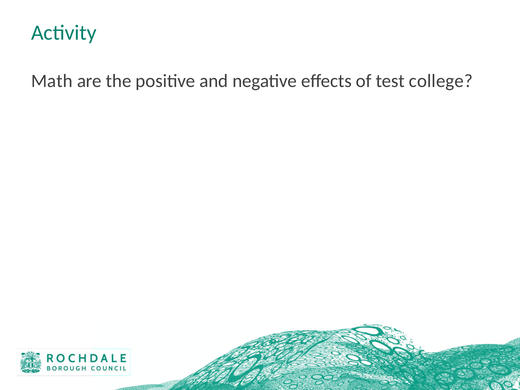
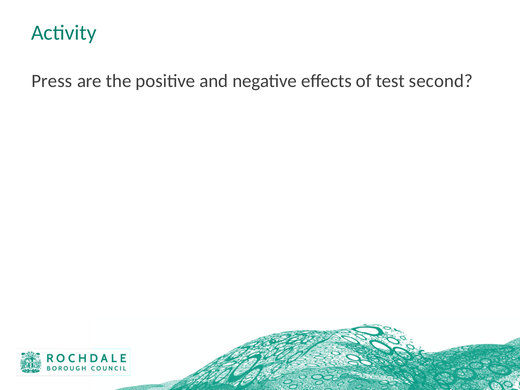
Math: Math -> Press
college: college -> second
